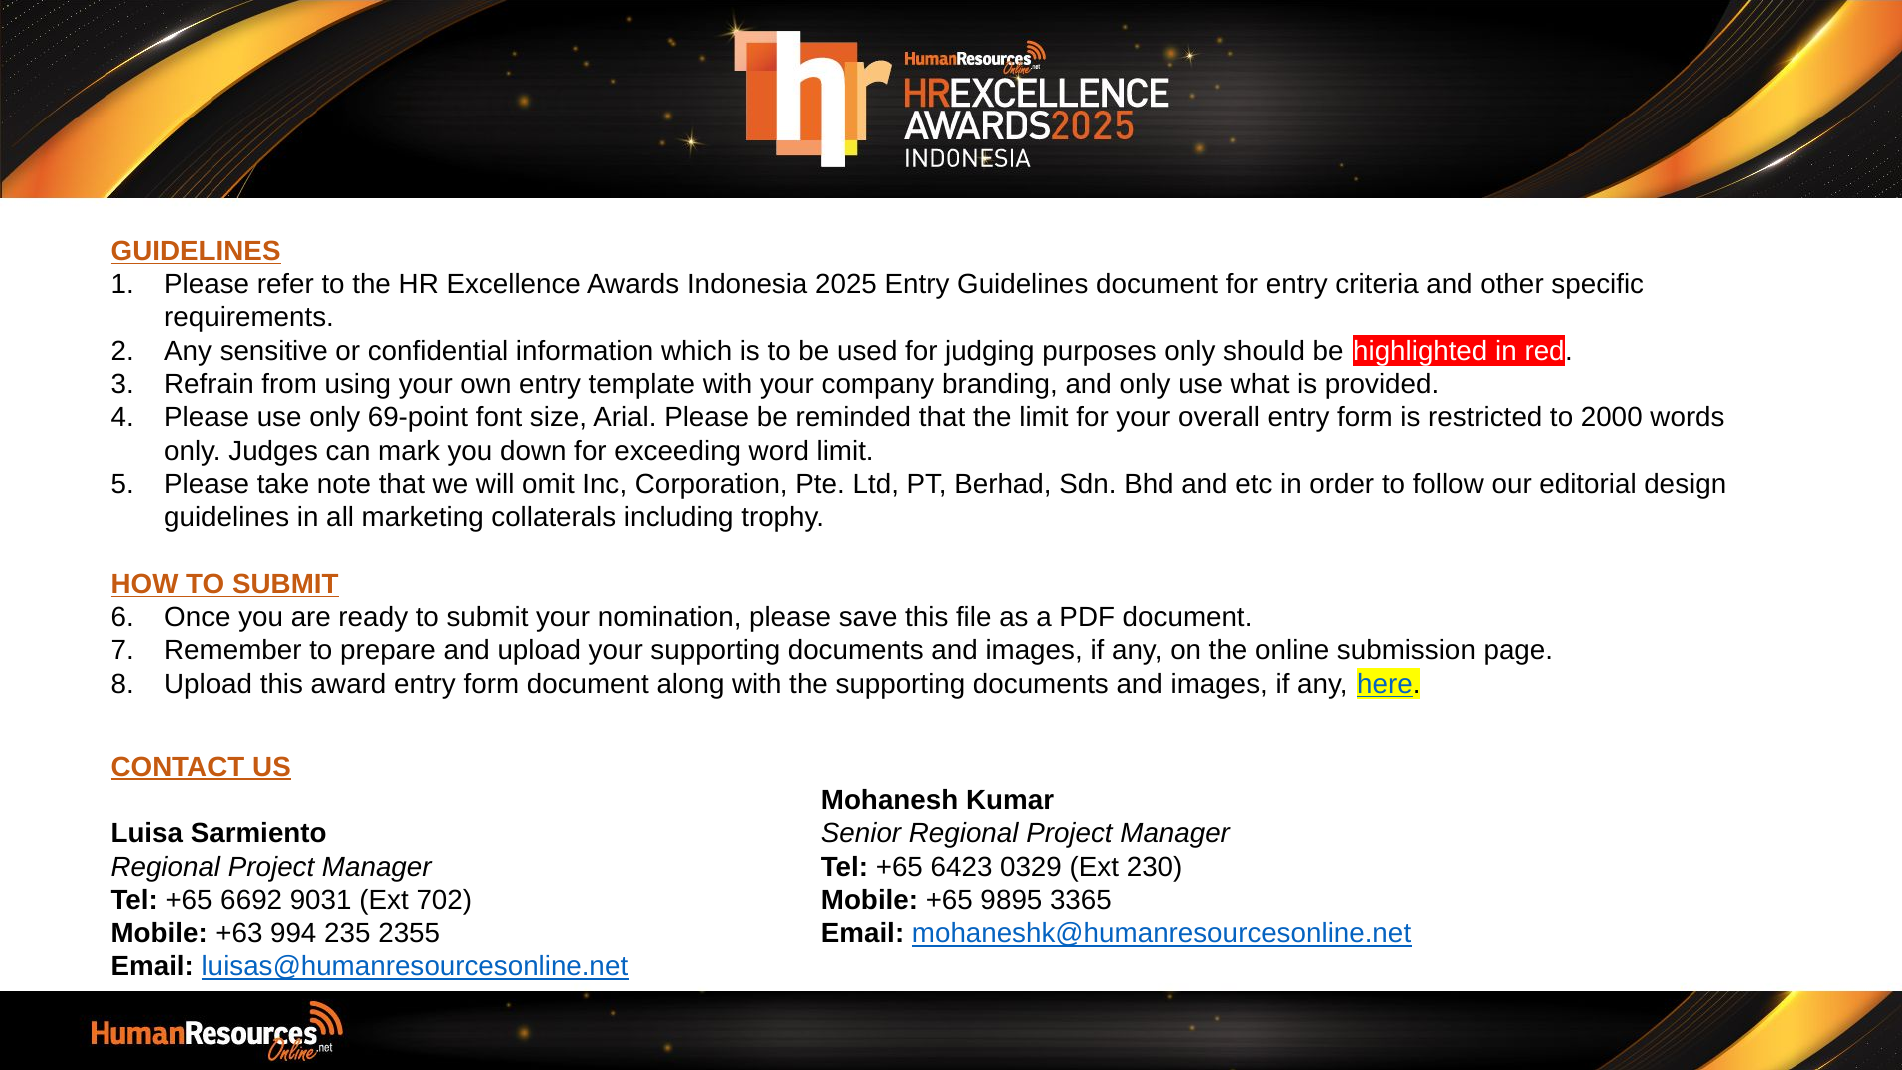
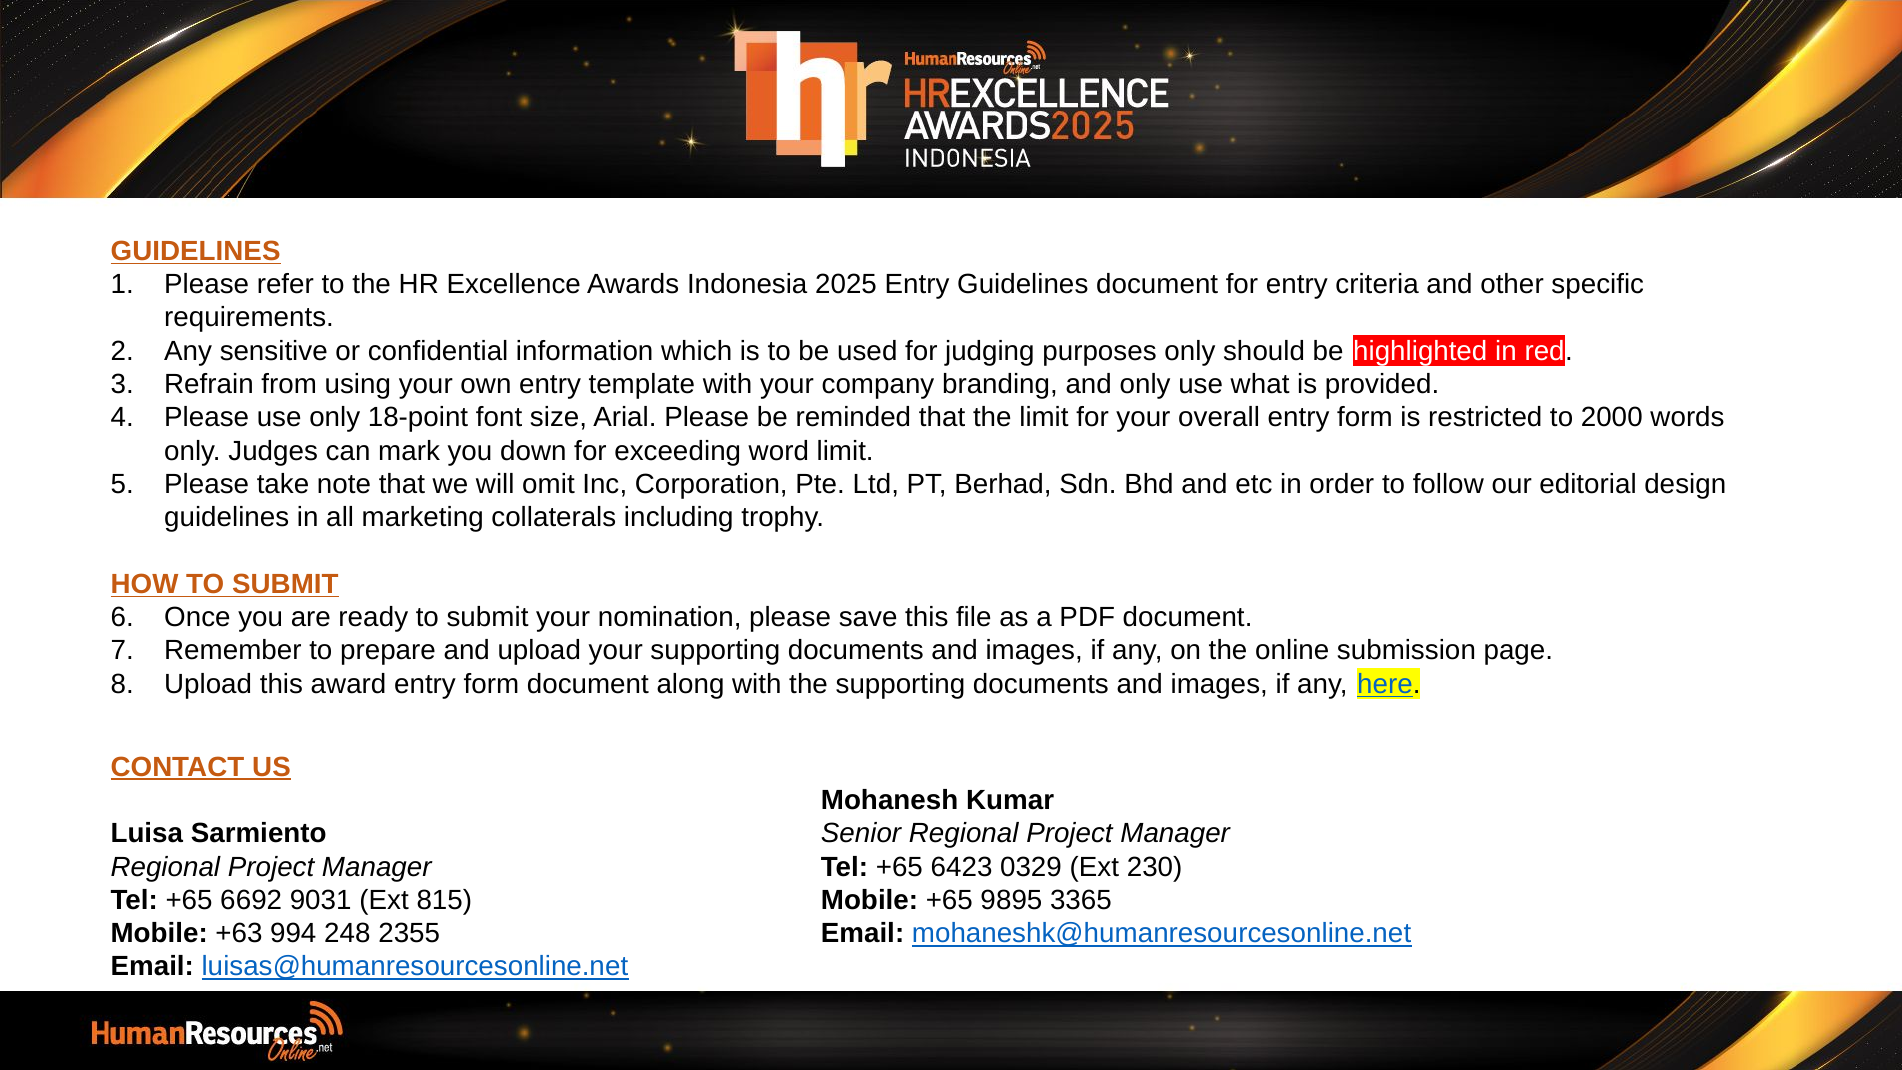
69-point: 69-point -> 18-point
702: 702 -> 815
235: 235 -> 248
